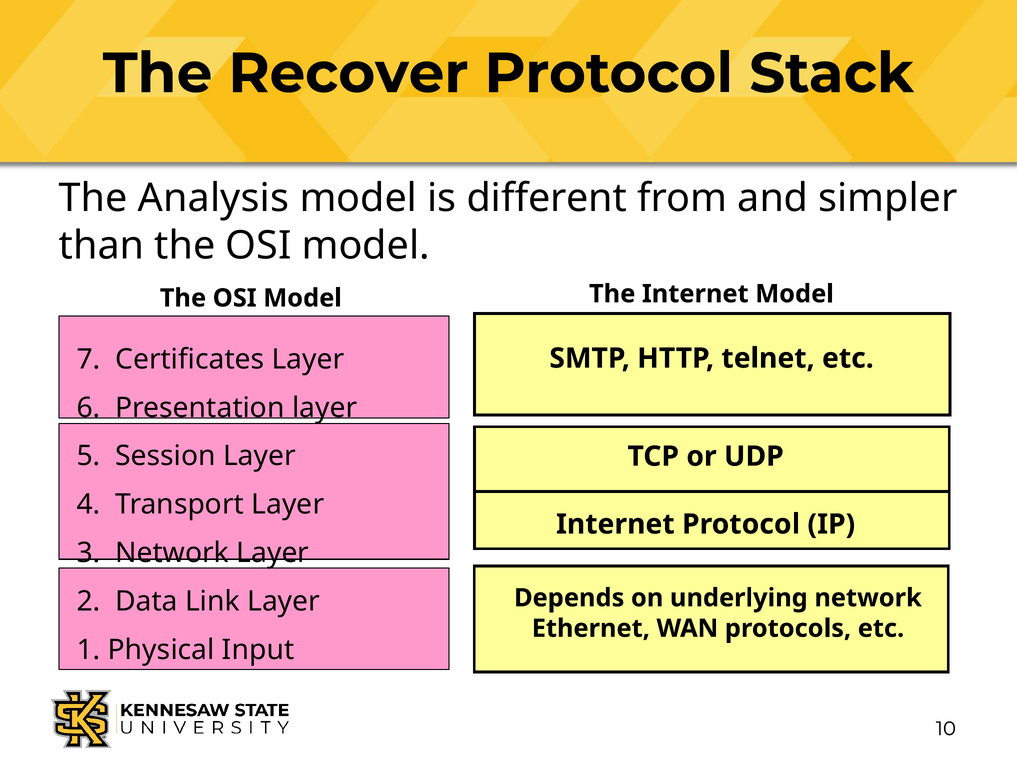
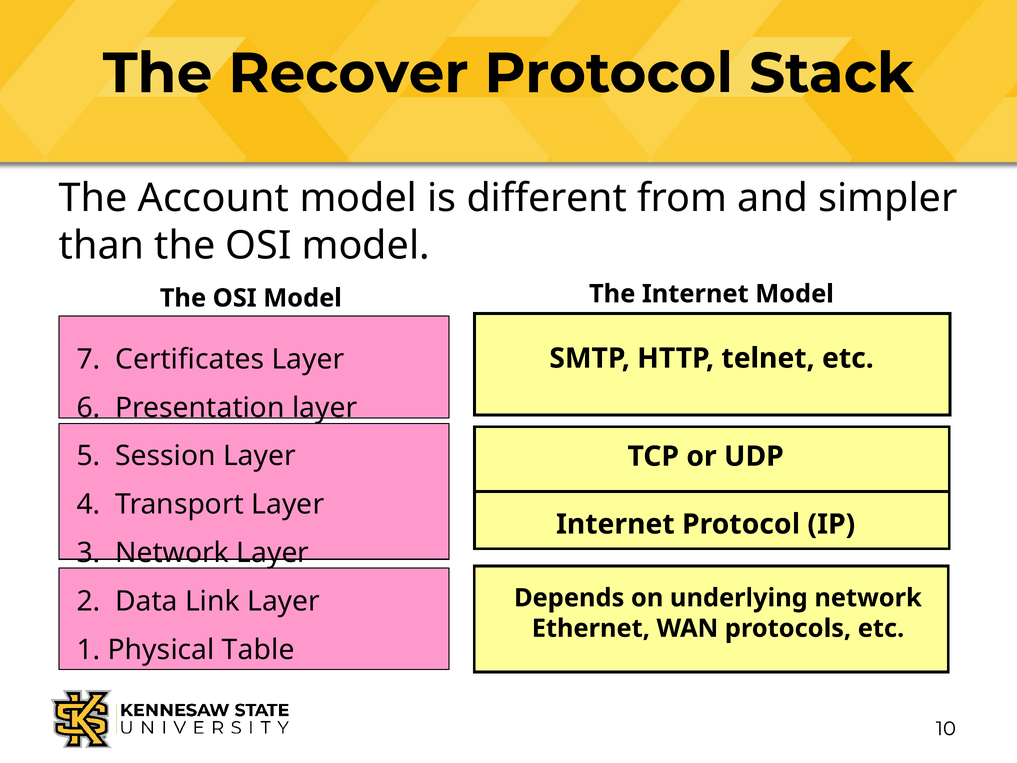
Analysis: Analysis -> Account
Input: Input -> Table
